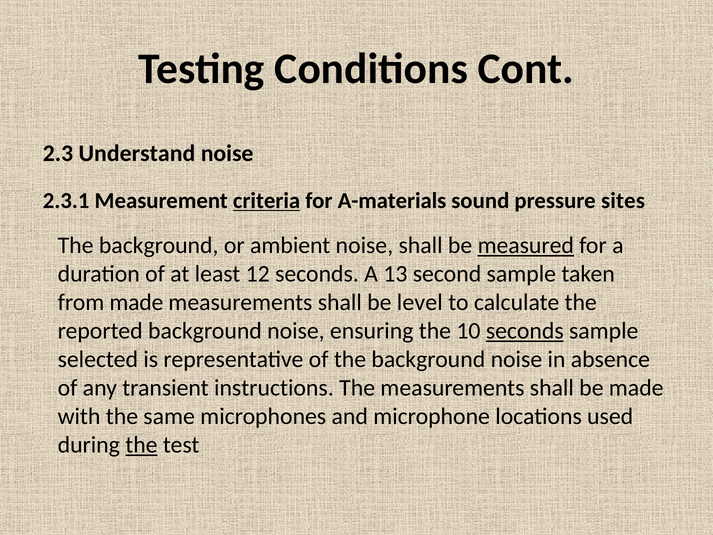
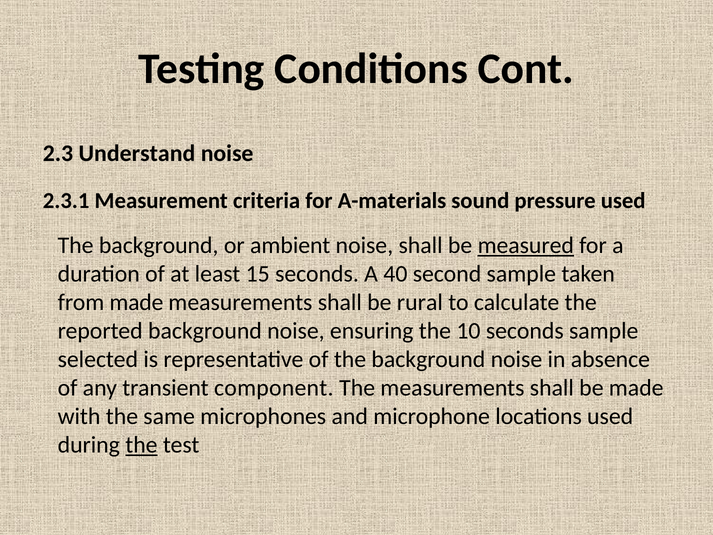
criteria underline: present -> none
pressure sites: sites -> used
12: 12 -> 15
13: 13 -> 40
level: level -> rural
seconds at (525, 331) underline: present -> none
instructions: instructions -> component
